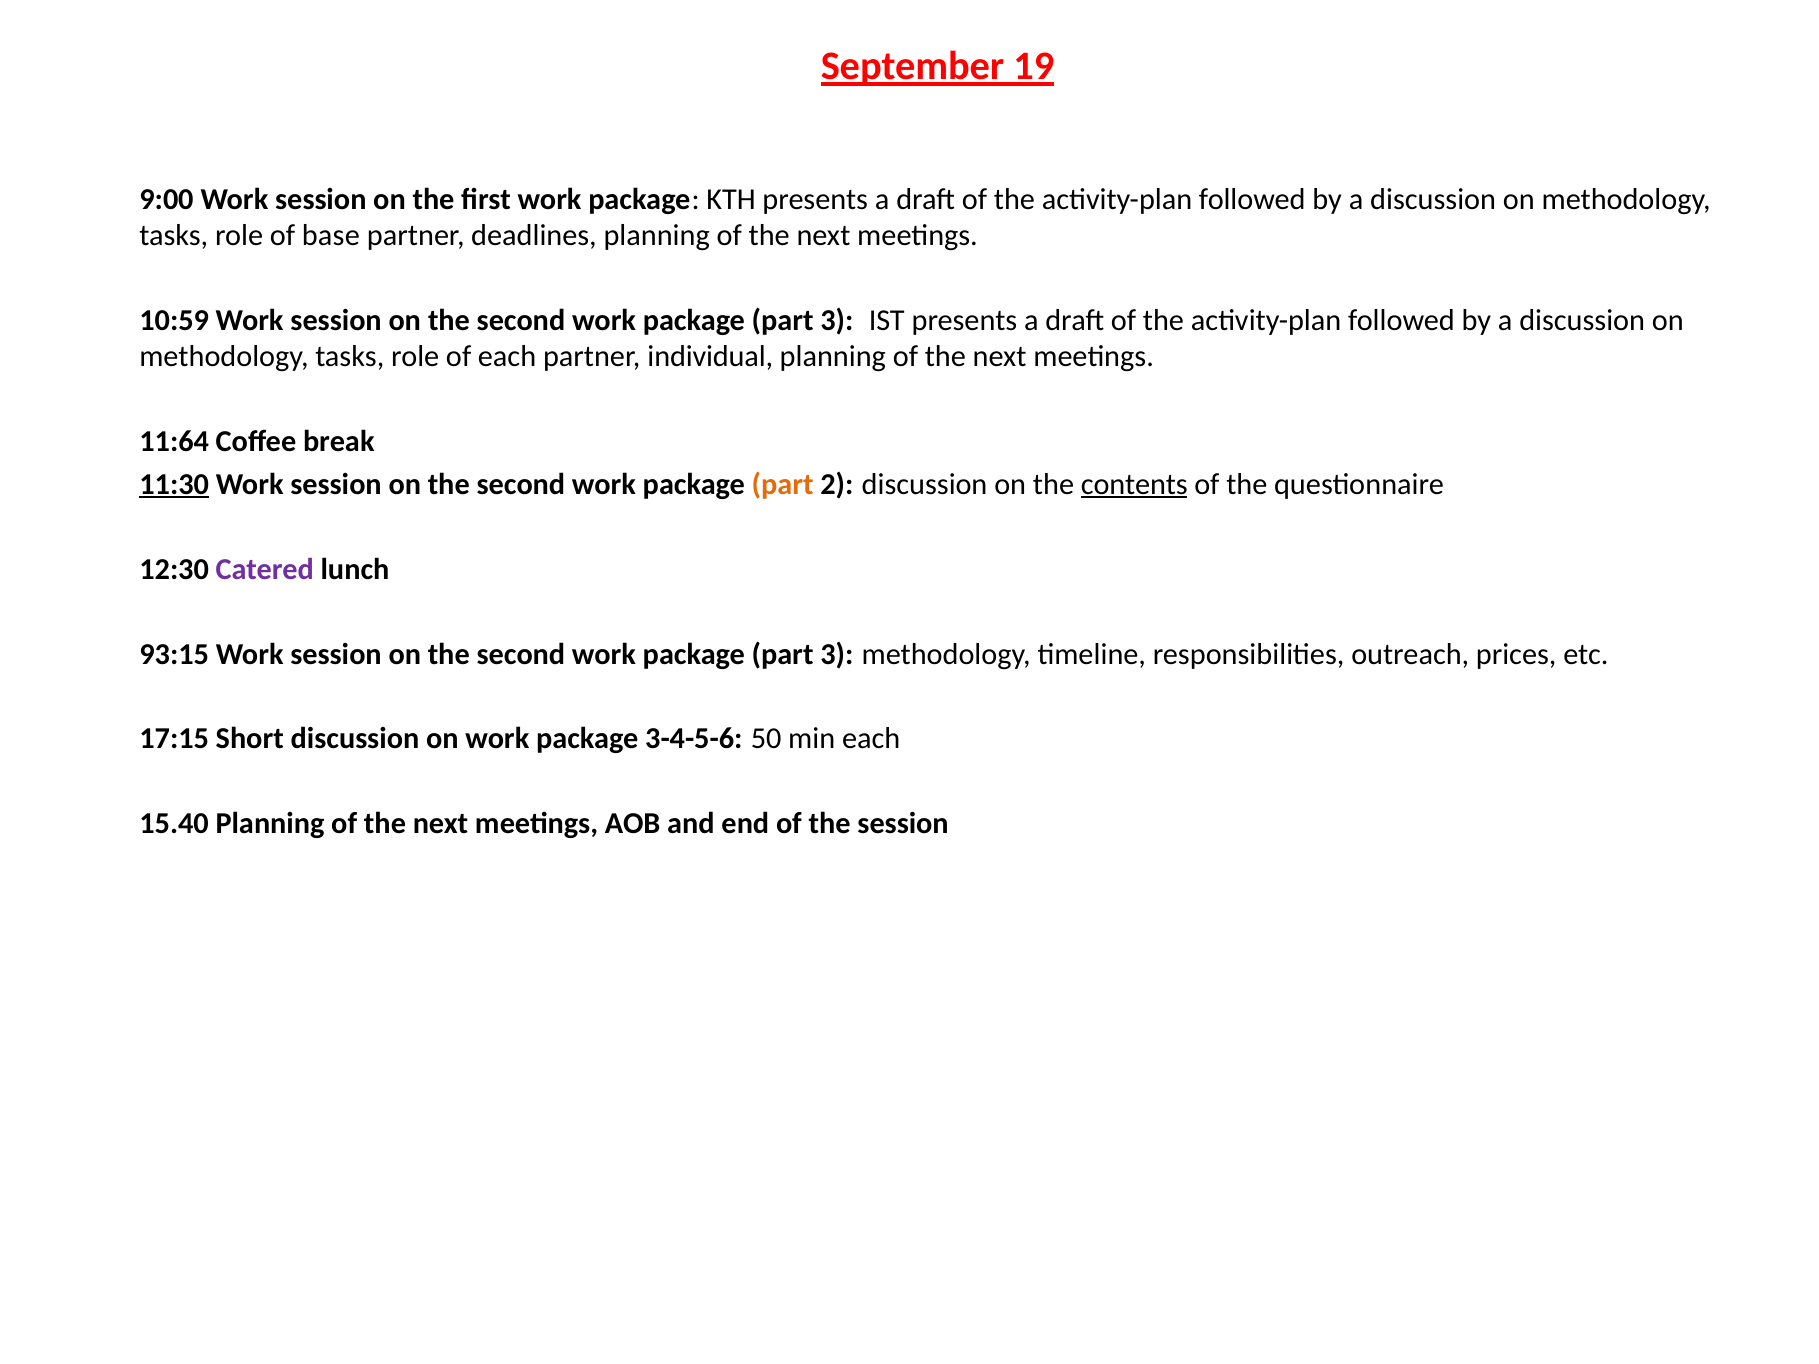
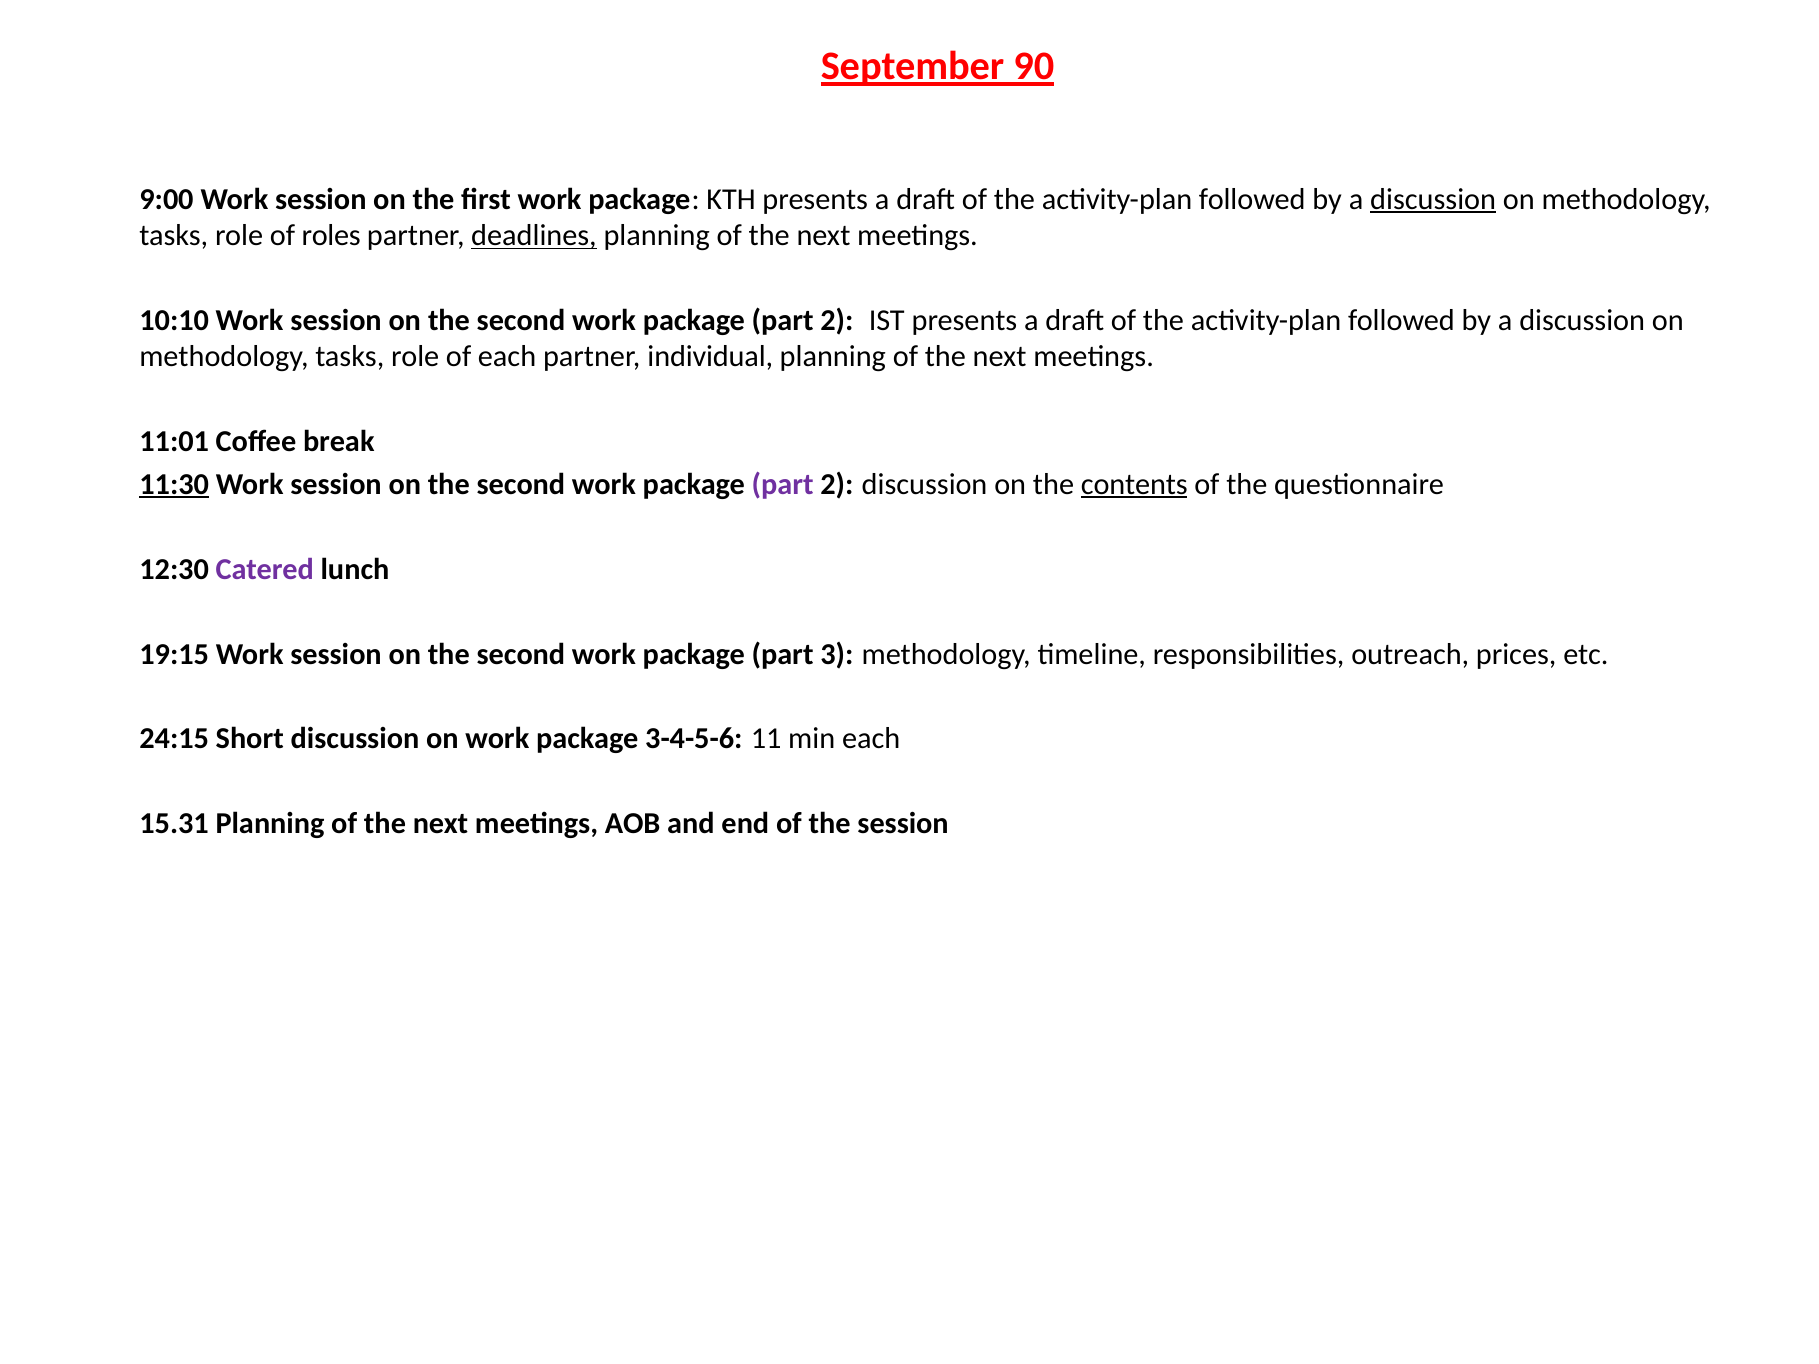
19: 19 -> 90
discussion at (1433, 199) underline: none -> present
base: base -> roles
deadlines underline: none -> present
10:59: 10:59 -> 10:10
3 at (837, 321): 3 -> 2
11:64: 11:64 -> 11:01
part at (783, 484) colour: orange -> purple
93:15: 93:15 -> 19:15
17:15: 17:15 -> 24:15
50: 50 -> 11
15.40: 15.40 -> 15.31
